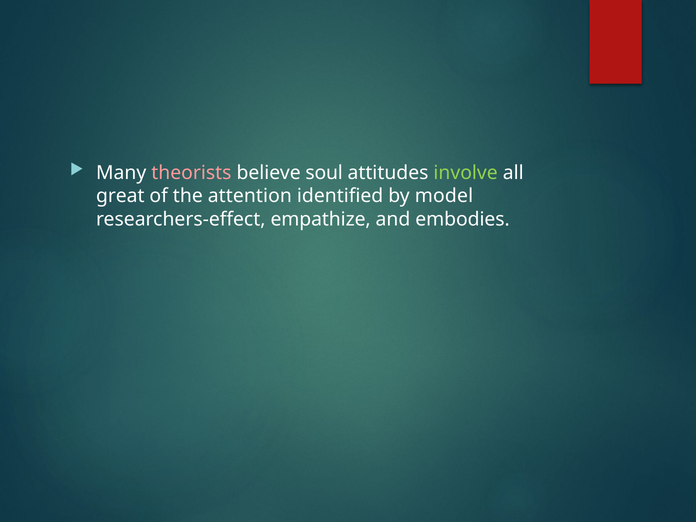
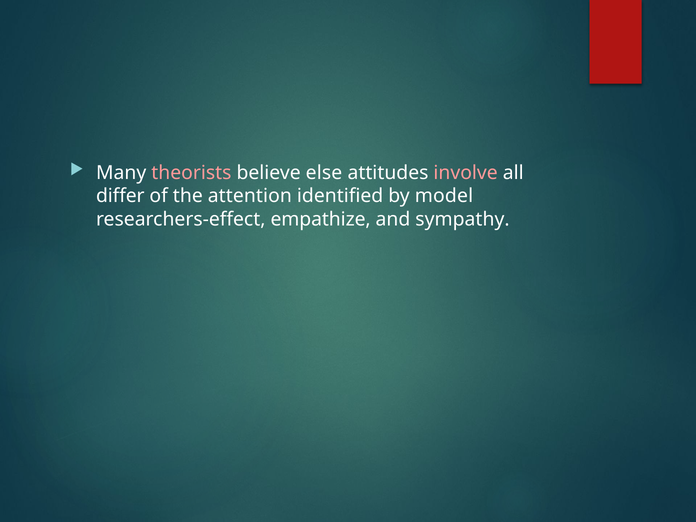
soul: soul -> else
involve colour: light green -> pink
great: great -> differ
embodies: embodies -> sympathy
